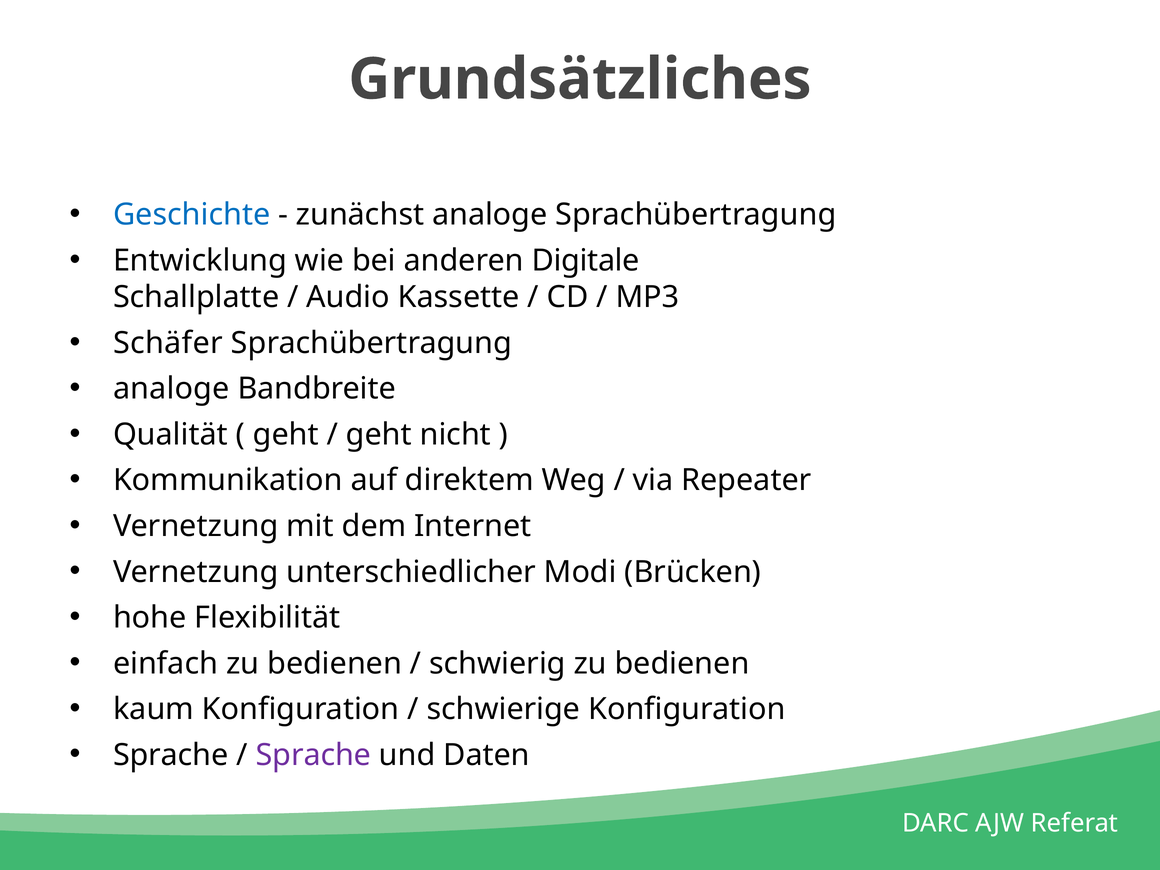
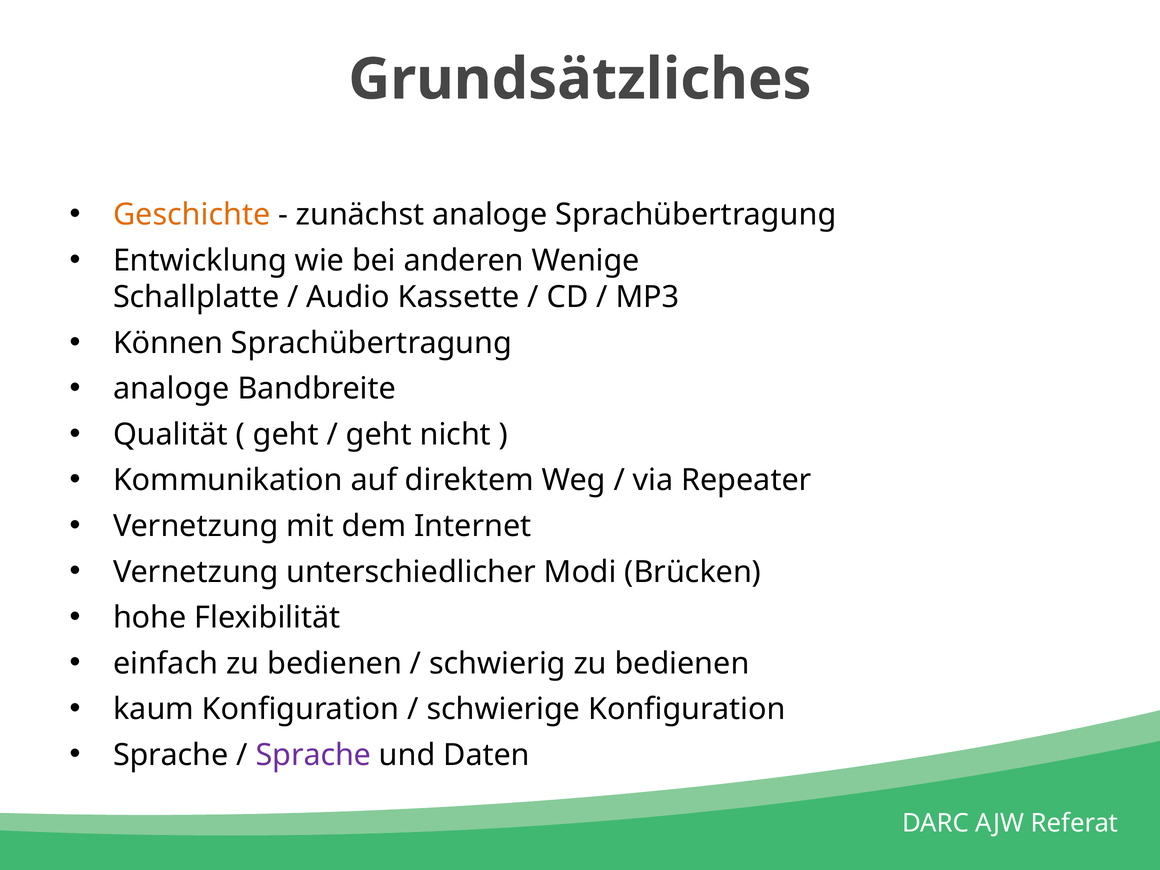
Geschichte colour: blue -> orange
Digitale: Digitale -> Wenige
Schäfer: Schäfer -> Können
